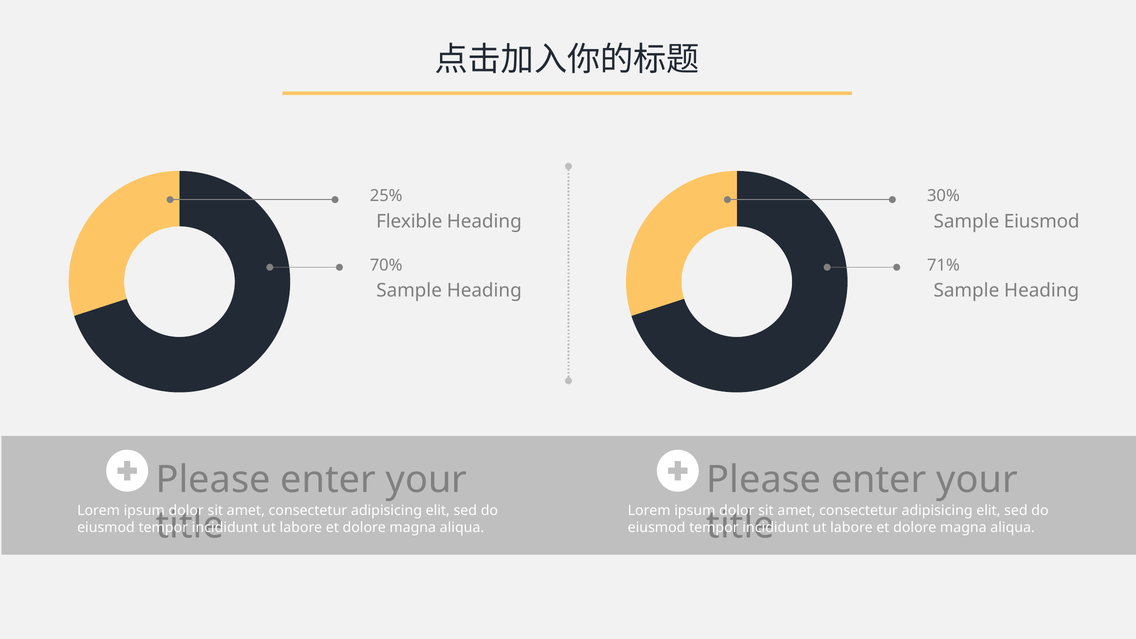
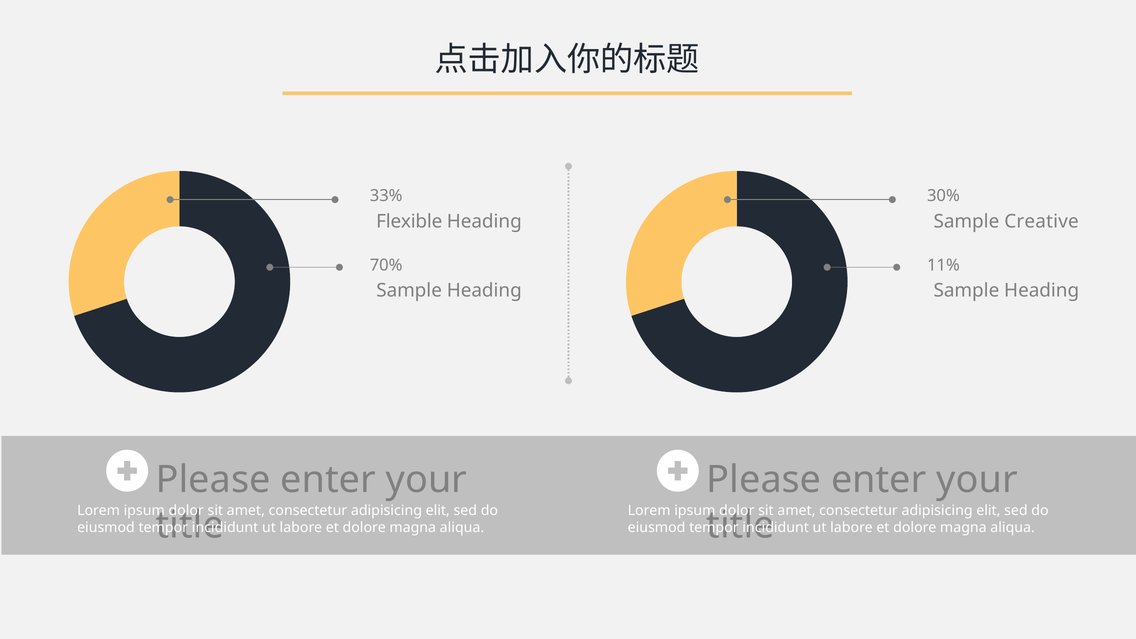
25%: 25% -> 33%
Sample Eiusmod: Eiusmod -> Creative
71%: 71% -> 11%
